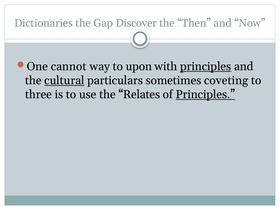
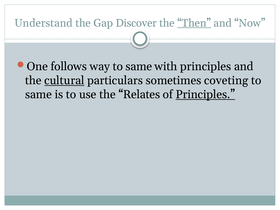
Dictionaries: Dictionaries -> Understand
Then underline: none -> present
cannot: cannot -> follows
way to upon: upon -> same
principles at (206, 66) underline: present -> none
three at (39, 94): three -> same
